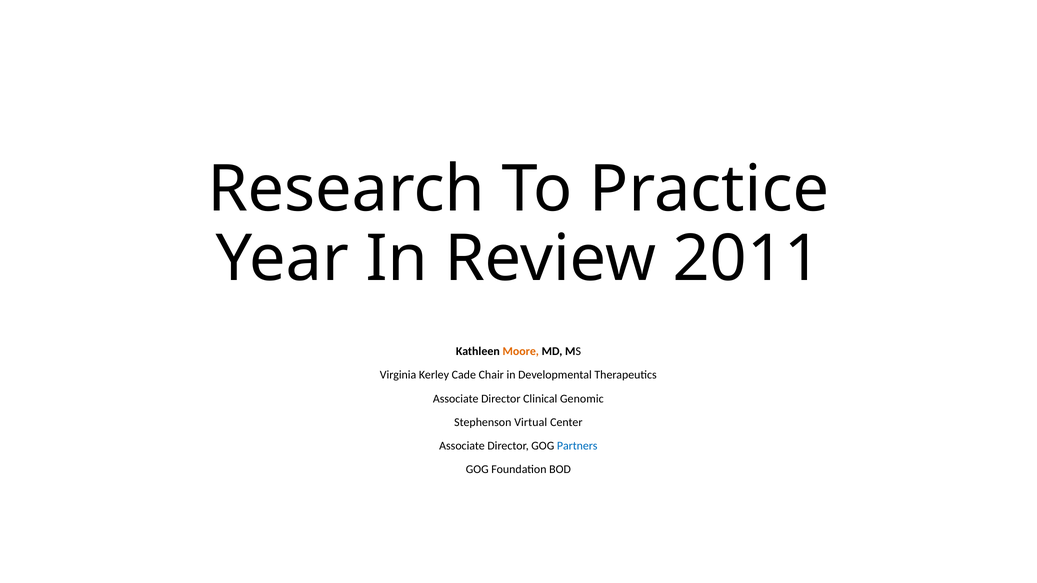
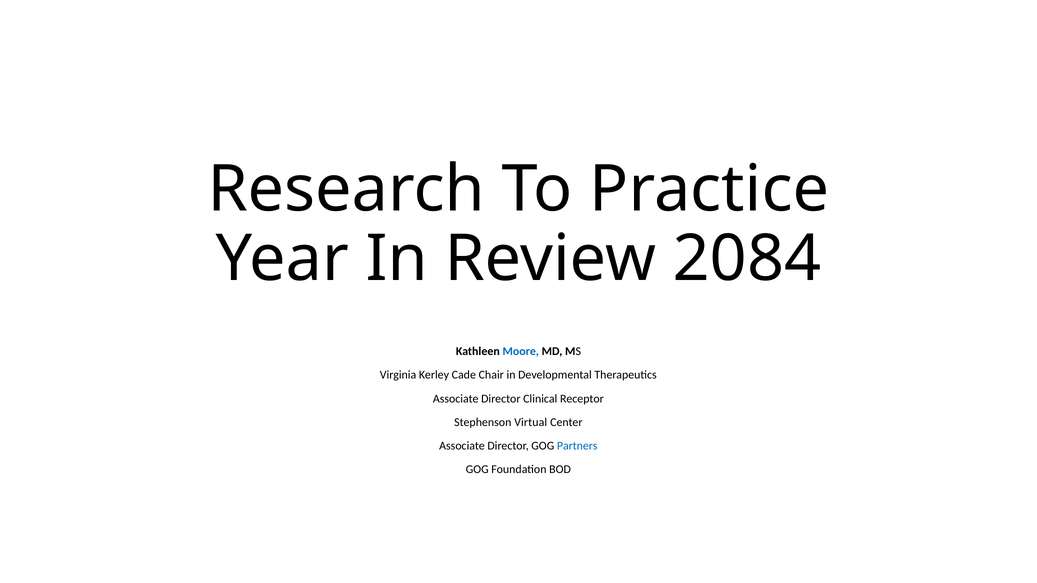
2011: 2011 -> 2084
Moore colour: orange -> blue
Genomic: Genomic -> Receptor
